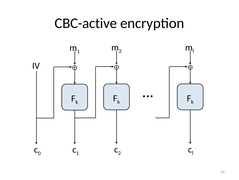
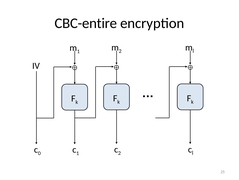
CBC-active: CBC-active -> CBC-entire
